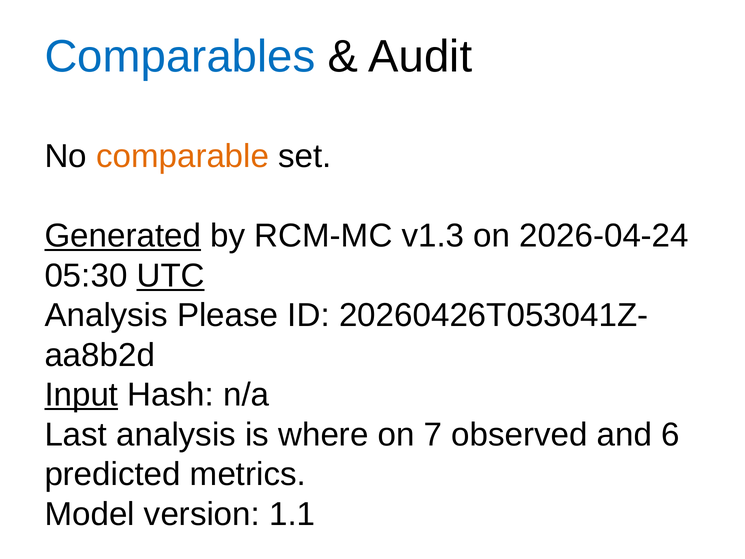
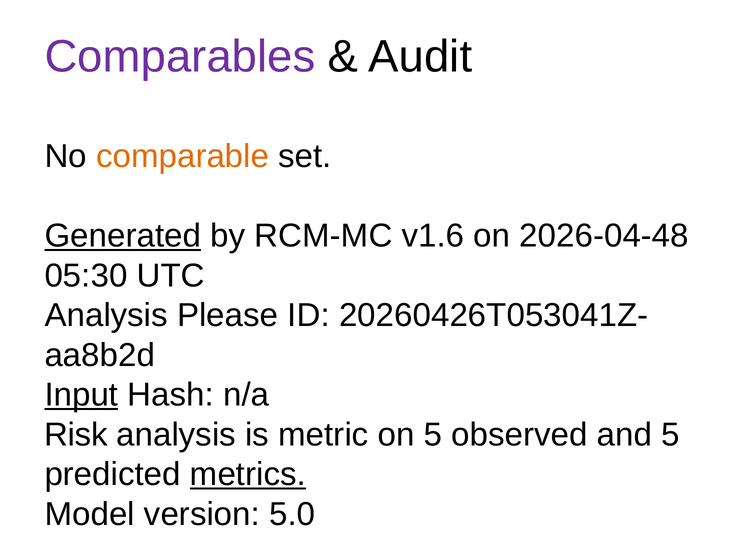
Comparables colour: blue -> purple
v1.3: v1.3 -> v1.6
2026-04-24: 2026-04-24 -> 2026-04-48
UTC underline: present -> none
Last: Last -> Risk
where: where -> metric
on 7: 7 -> 5
and 6: 6 -> 5
metrics underline: none -> present
1.1: 1.1 -> 5.0
